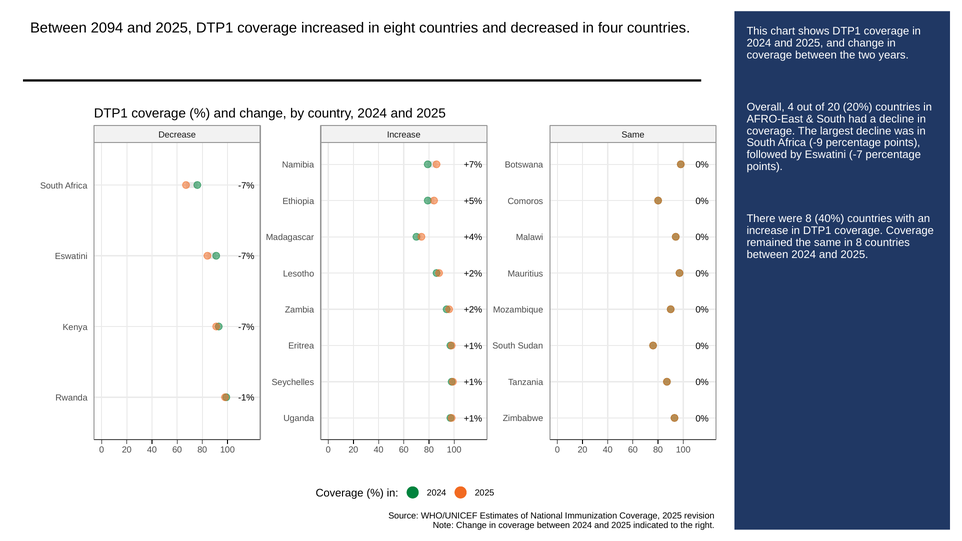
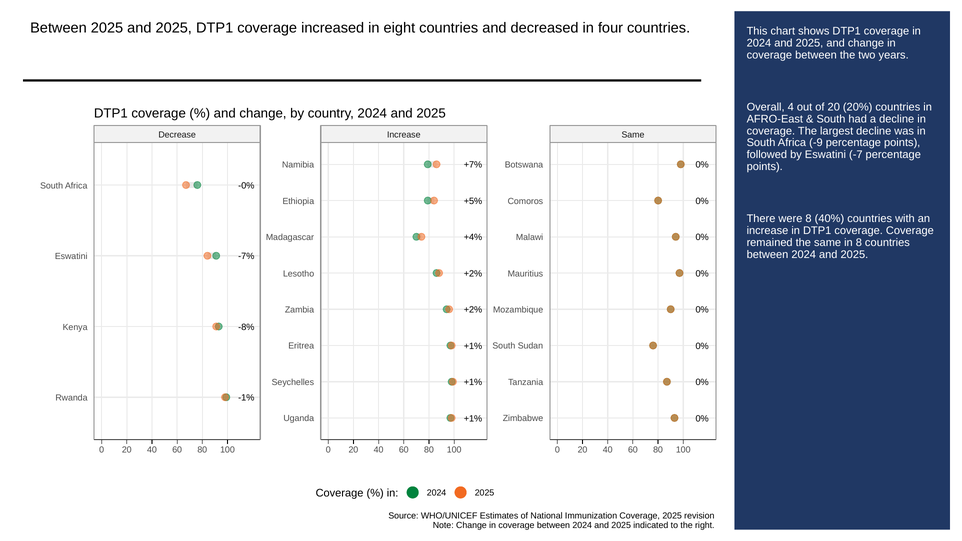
Between 2094: 2094 -> 2025
-7% at (246, 186): -7% -> -0%
-7% at (246, 327): -7% -> -8%
